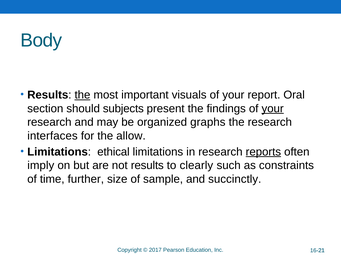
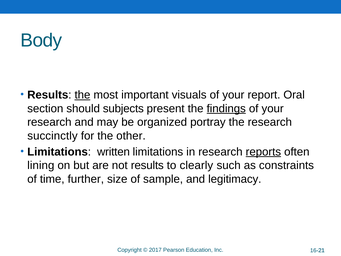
findings underline: none -> present
your at (273, 108) underline: present -> none
graphs: graphs -> portray
interfaces: interfaces -> succinctly
allow: allow -> other
ethical: ethical -> written
imply: imply -> lining
succinctly: succinctly -> legitimacy
